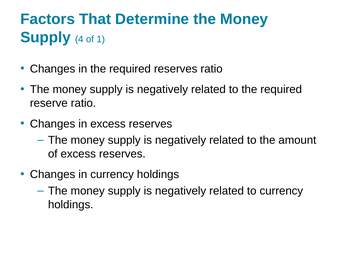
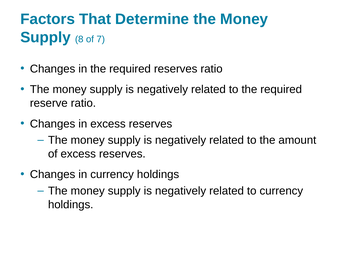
4: 4 -> 8
1: 1 -> 7
